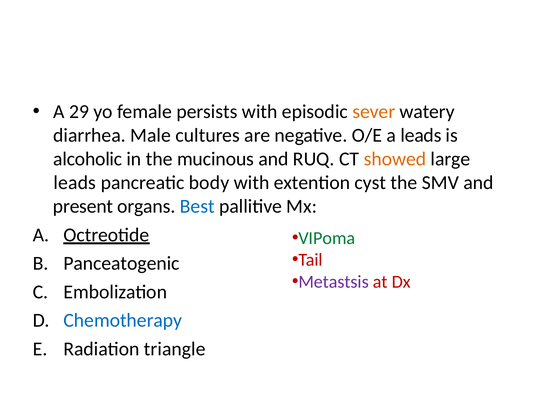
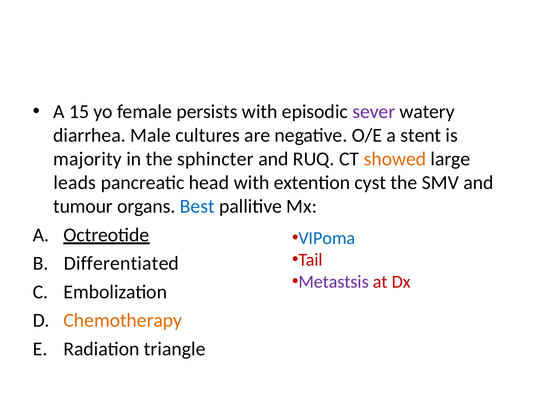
29: 29 -> 15
sever colour: orange -> purple
a leads: leads -> stent
alcoholic: alcoholic -> majority
mucinous: mucinous -> sphincter
body: body -> head
present: present -> tumour
VIPoma colour: green -> blue
Panceatogenic: Panceatogenic -> Differentiated
Chemotherapy colour: blue -> orange
